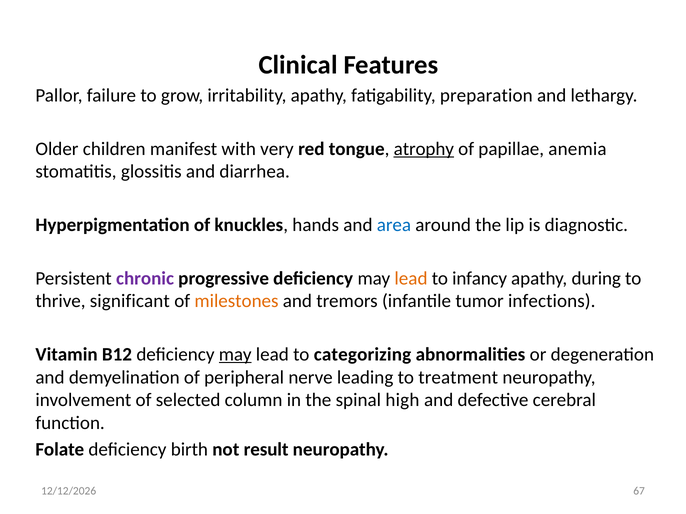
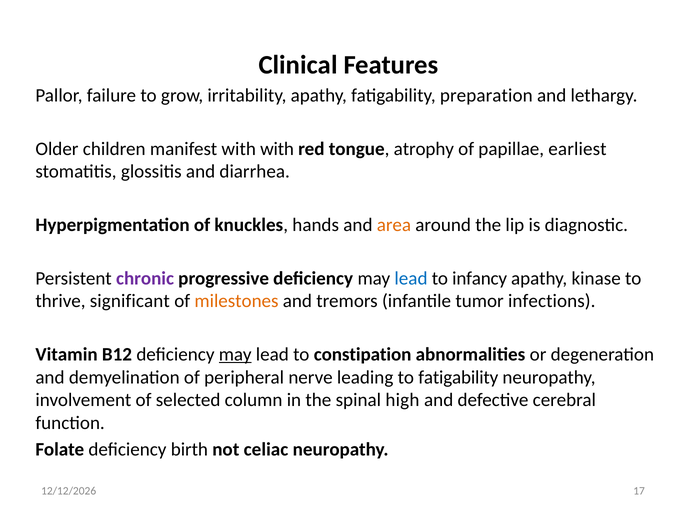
with very: very -> with
atrophy underline: present -> none
anemia: anemia -> earliest
area colour: blue -> orange
lead at (411, 279) colour: orange -> blue
during: during -> kinase
categorizing: categorizing -> constipation
to treatment: treatment -> fatigability
result: result -> celiac
67: 67 -> 17
